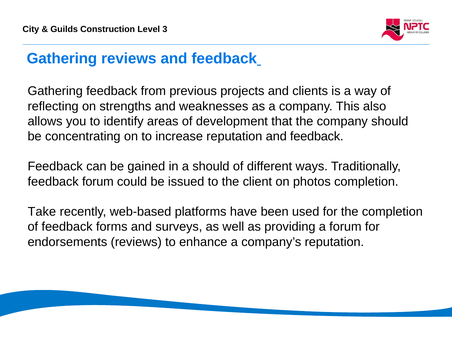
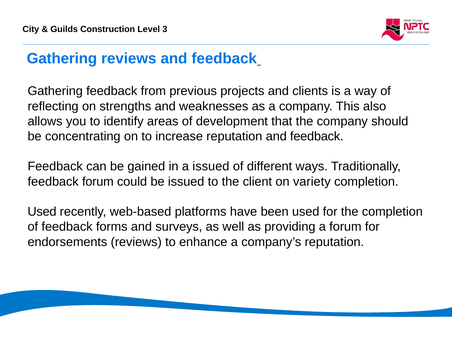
a should: should -> issued
photos: photos -> variety
Take at (42, 212): Take -> Used
